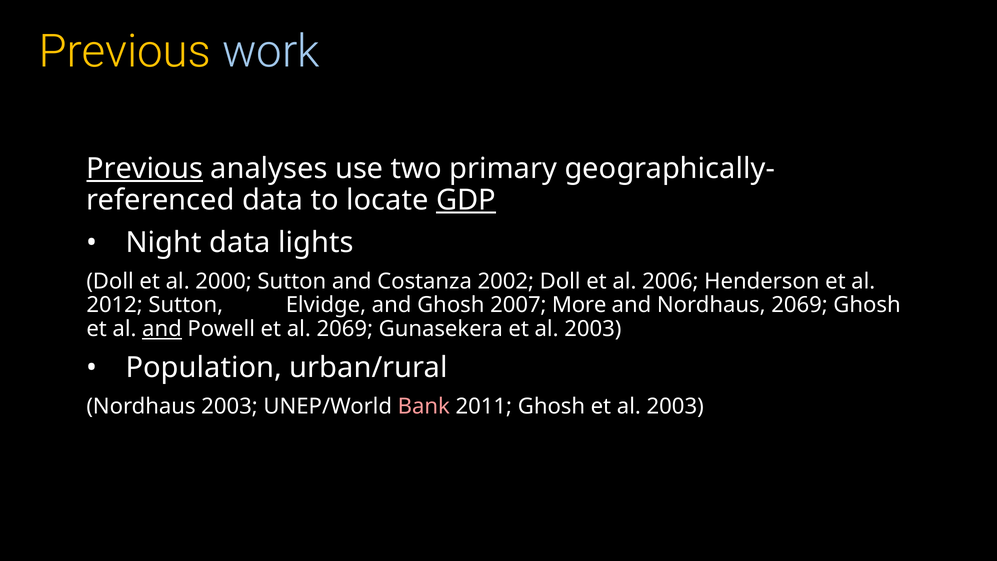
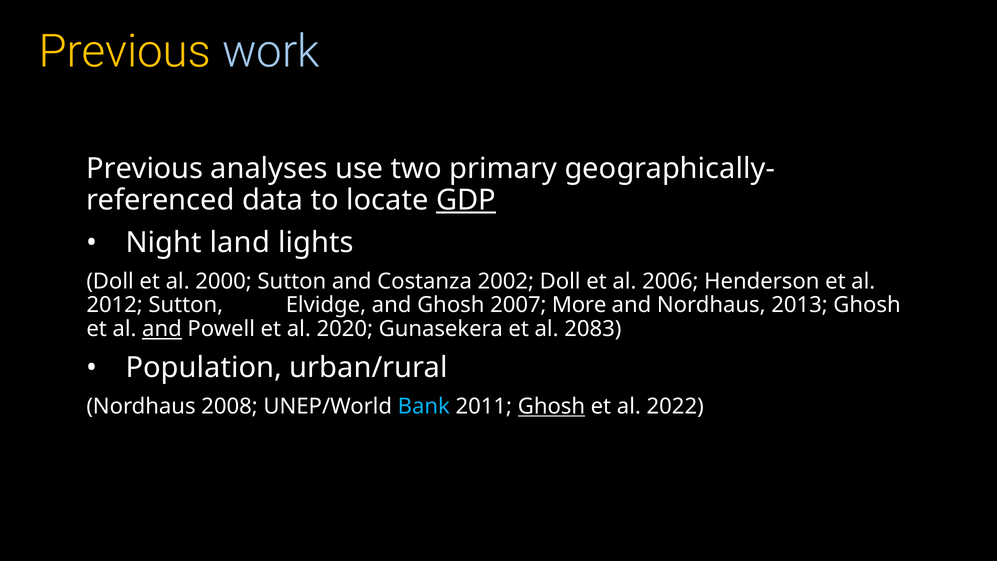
Previous at (145, 169) underline: present -> none
Night data: data -> land
Nordhaus 2069: 2069 -> 2013
al 2069: 2069 -> 2020
Gunasekera et al 2003: 2003 -> 2083
Nordhaus 2003: 2003 -> 2008
Bank colour: pink -> light blue
Ghosh at (551, 406) underline: none -> present
2003 at (675, 406): 2003 -> 2022
